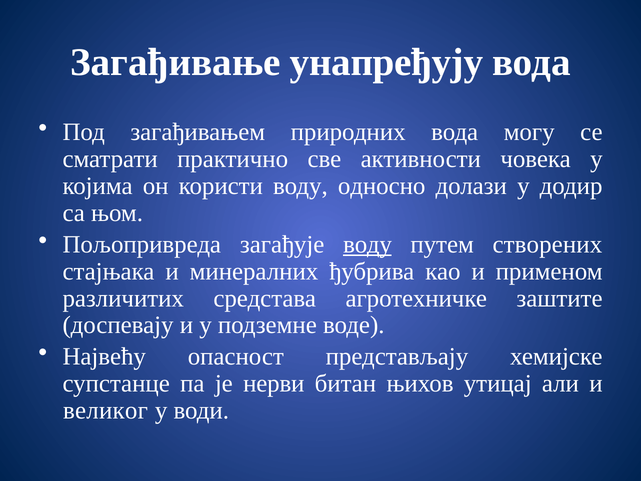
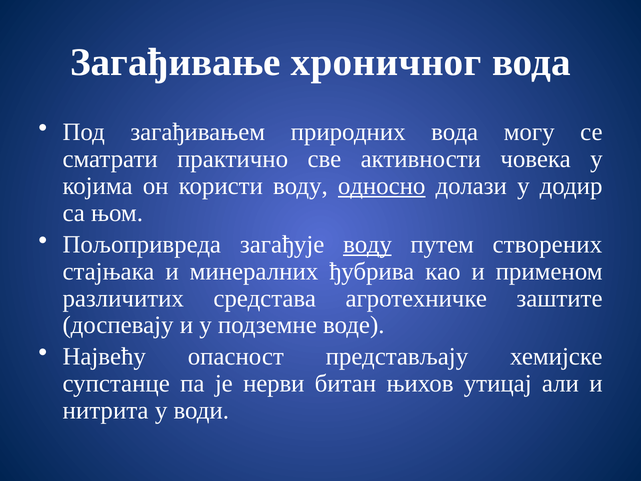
унапређују: унапређују -> хроничног
односно underline: none -> present
великог: великог -> нитрита
